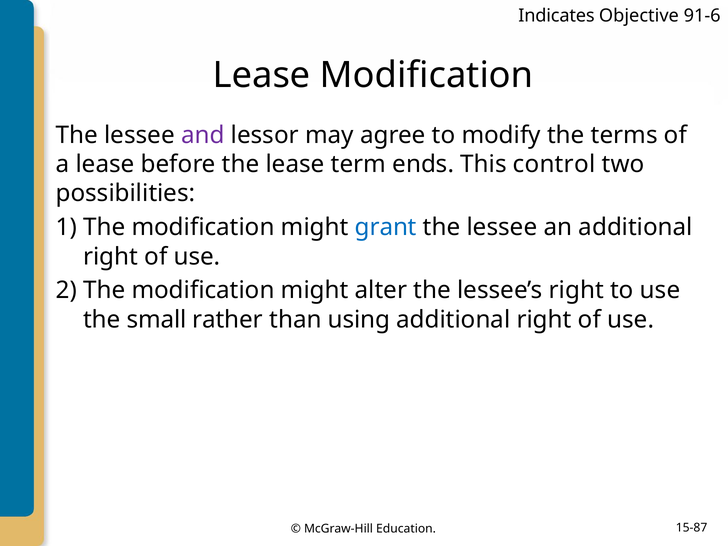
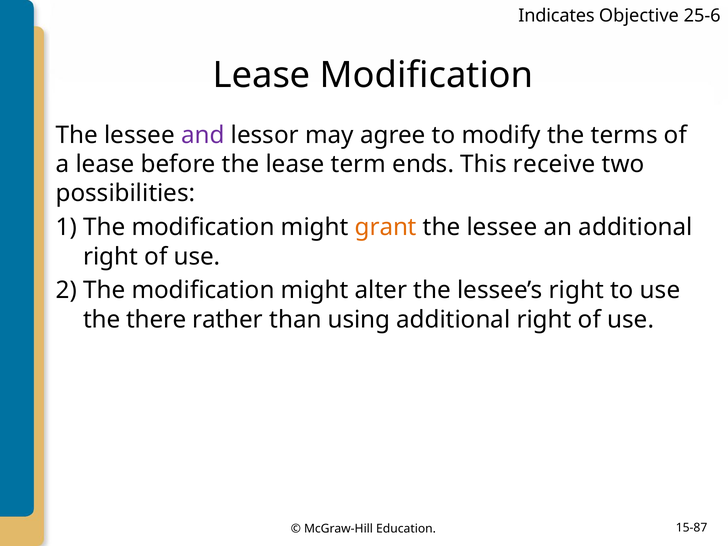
91-6: 91-6 -> 25-6
control: control -> receive
grant colour: blue -> orange
small: small -> there
